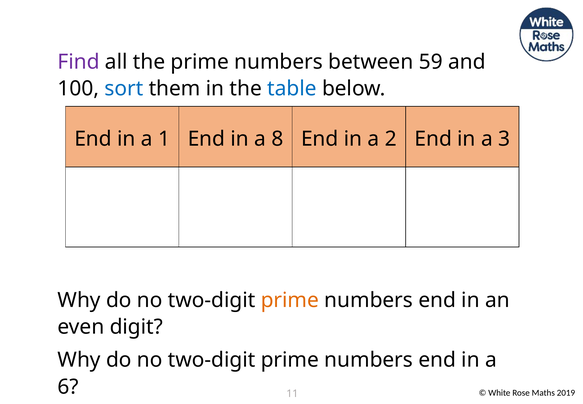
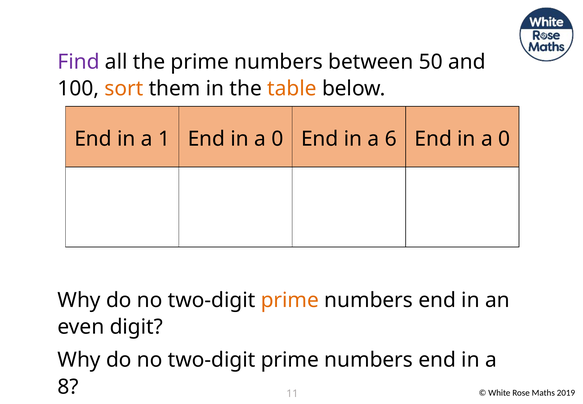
59: 59 -> 50
sort colour: blue -> orange
table colour: blue -> orange
8 at (277, 139): 8 -> 0
2: 2 -> 6
3 at (504, 139): 3 -> 0
6: 6 -> 8
